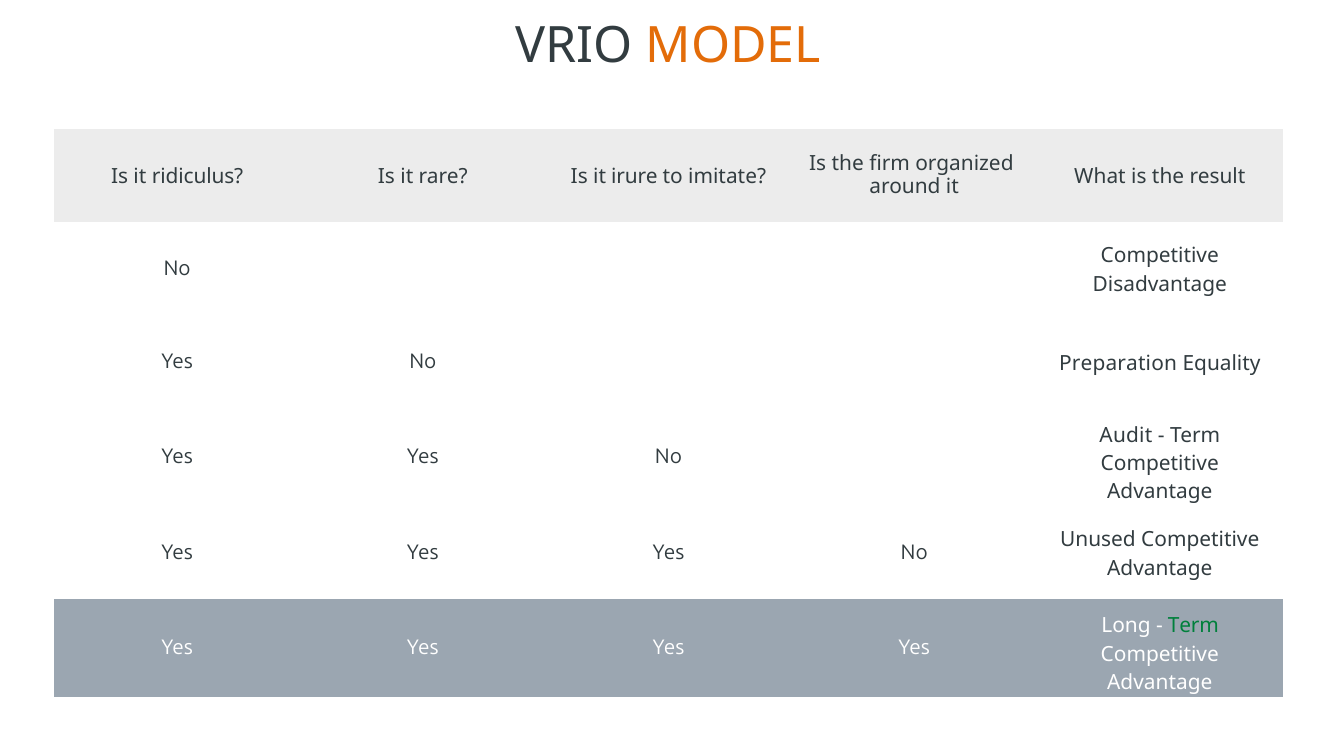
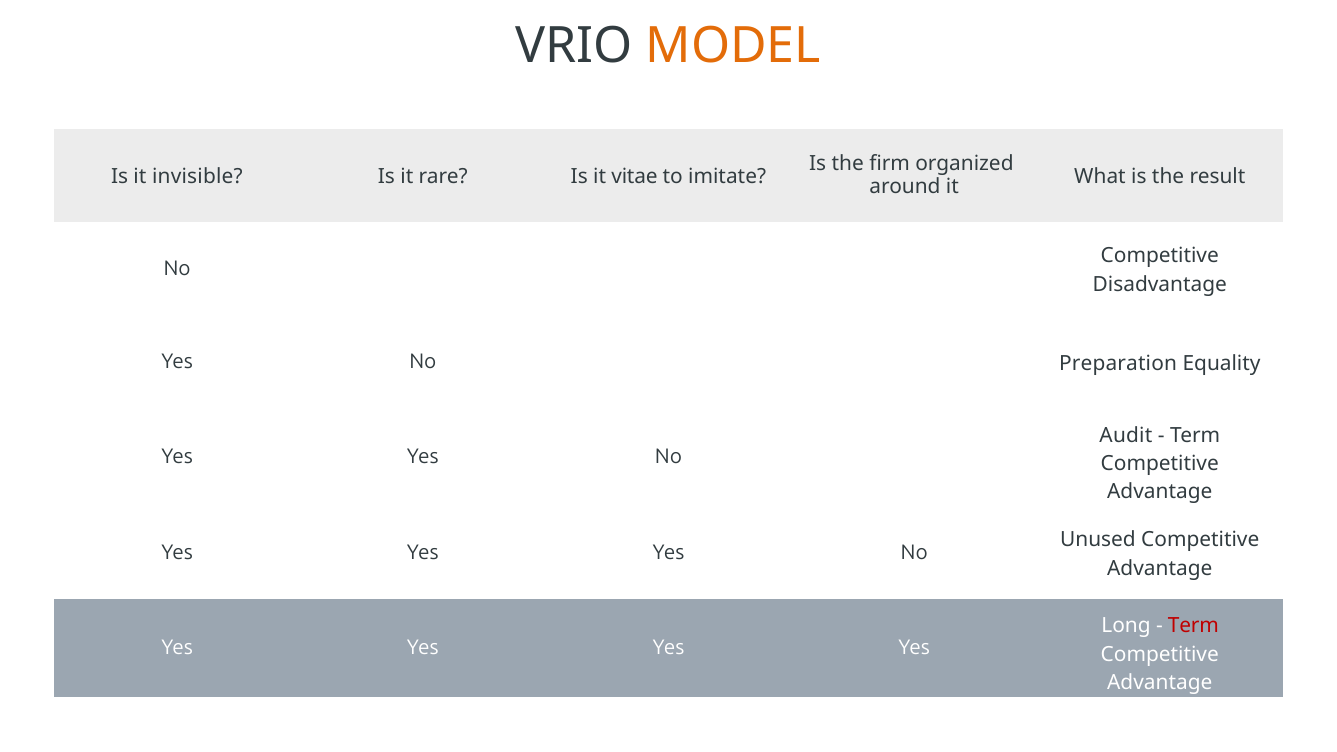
ridiculus: ridiculus -> invisible
irure: irure -> vitae
Term at (1193, 626) colour: green -> red
